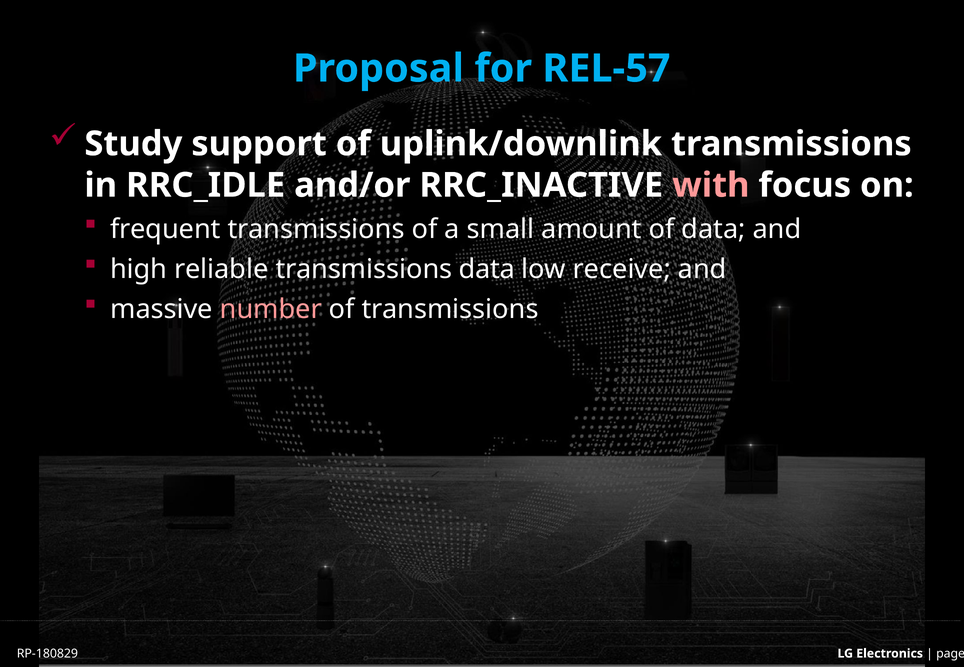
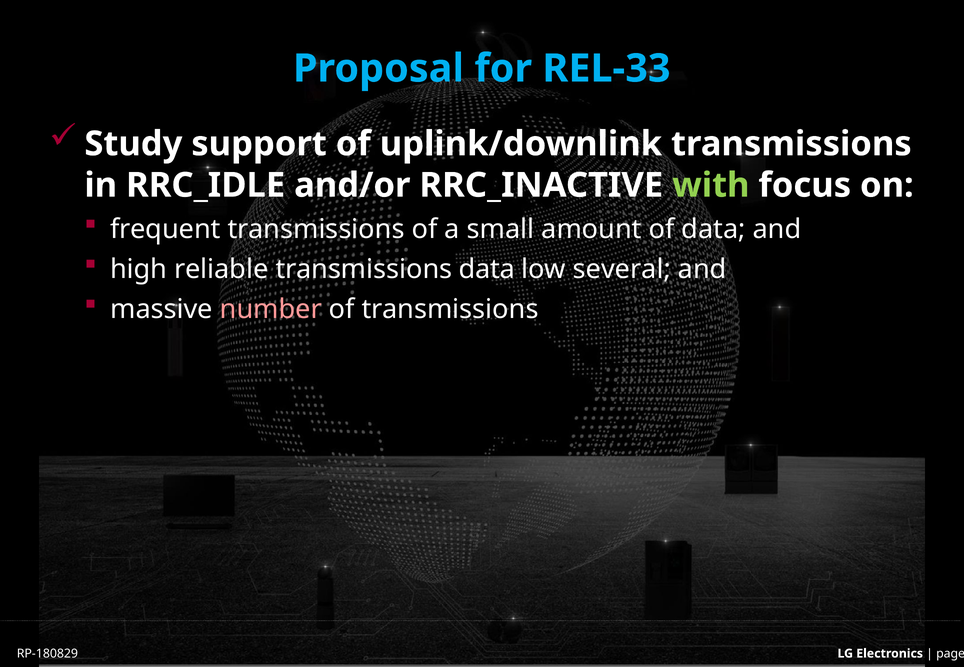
REL-57: REL-57 -> REL-33
with colour: pink -> light green
receive: receive -> several
